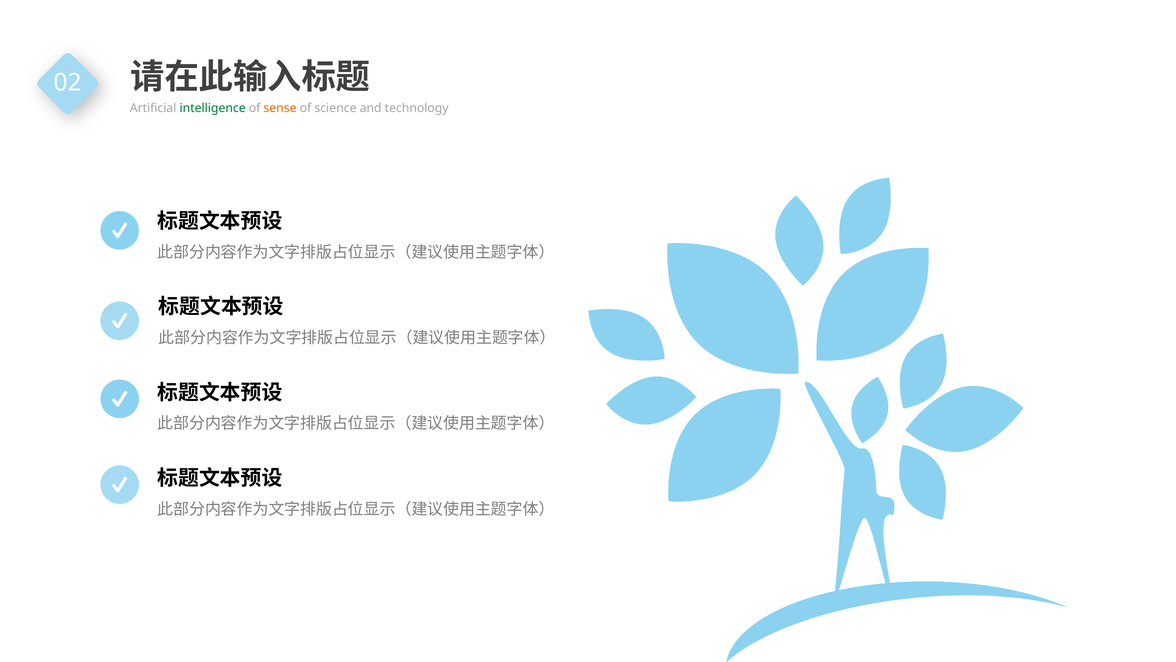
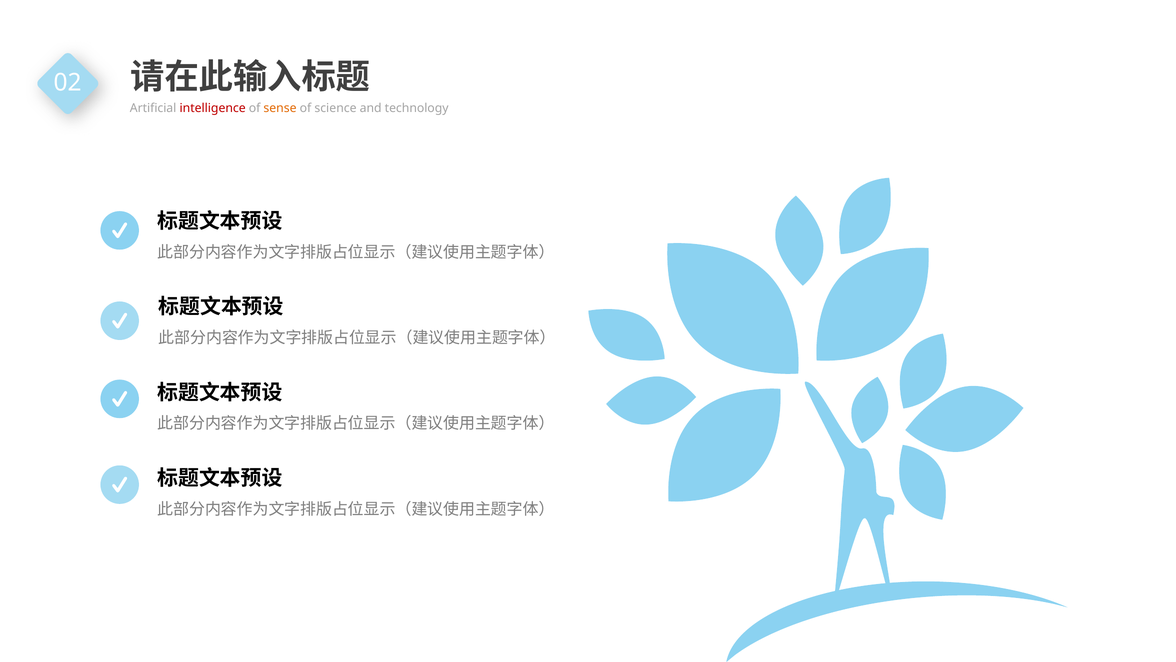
intelligence colour: green -> red
